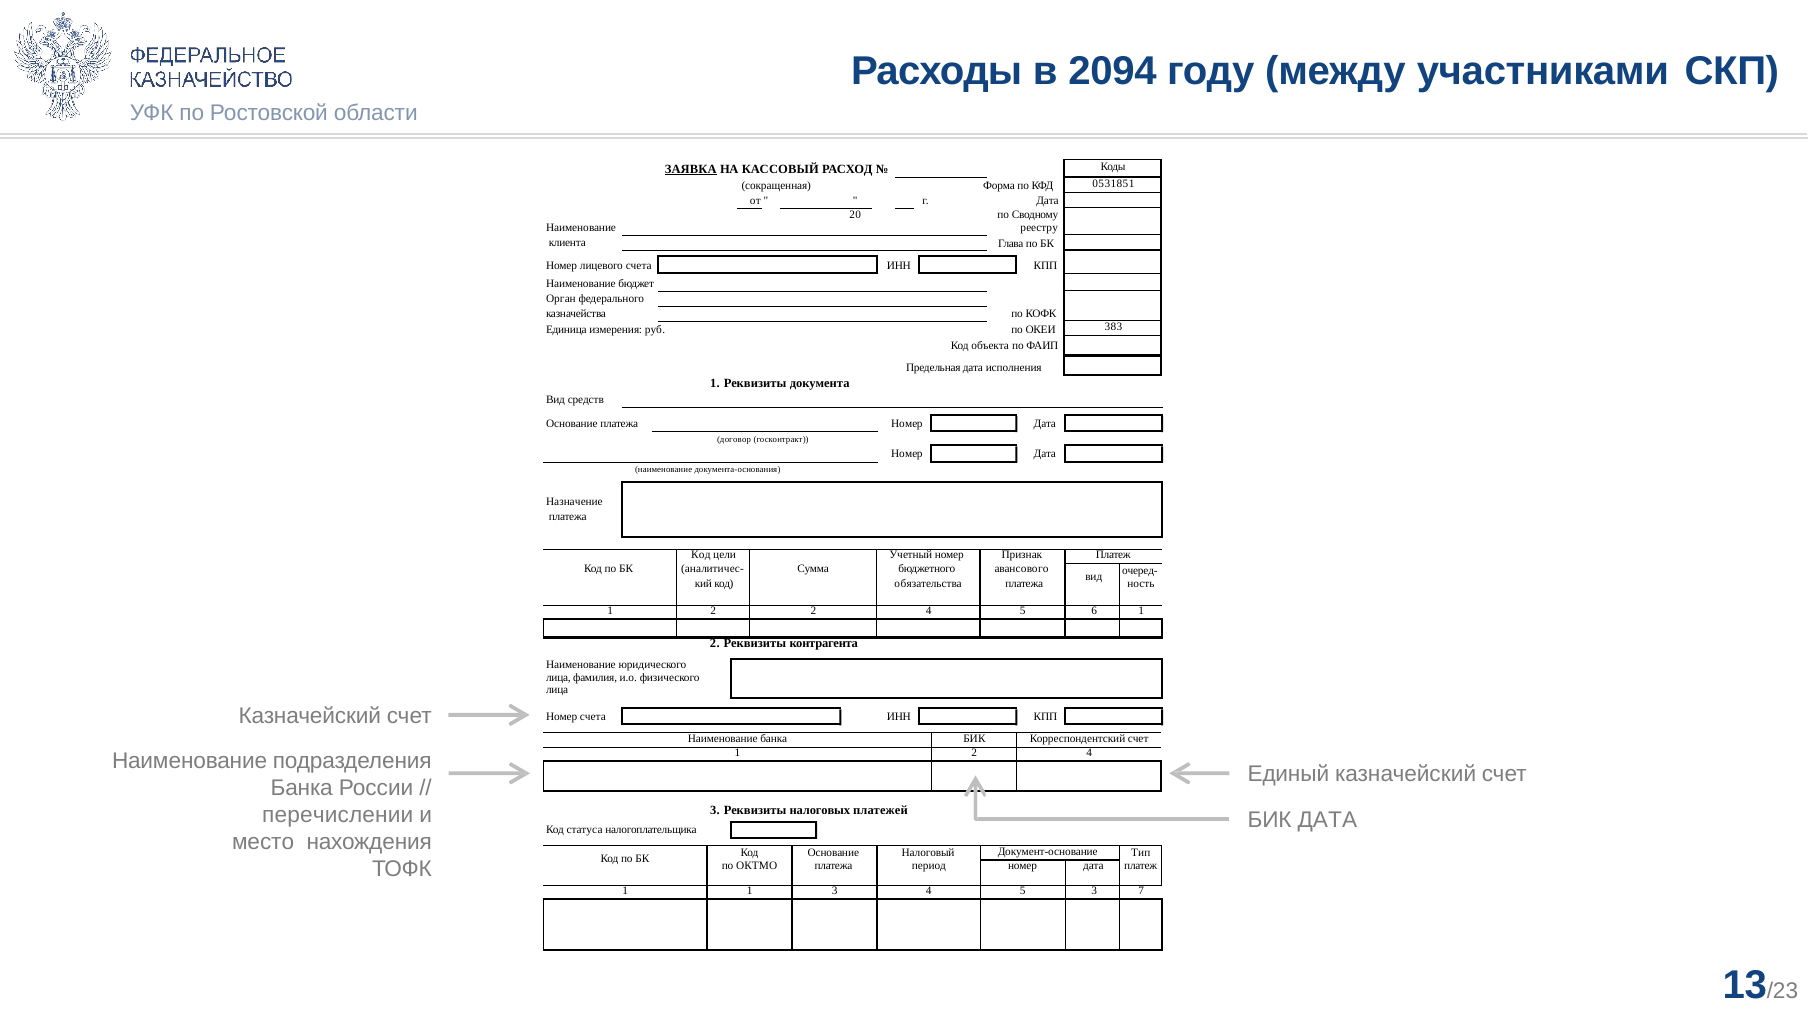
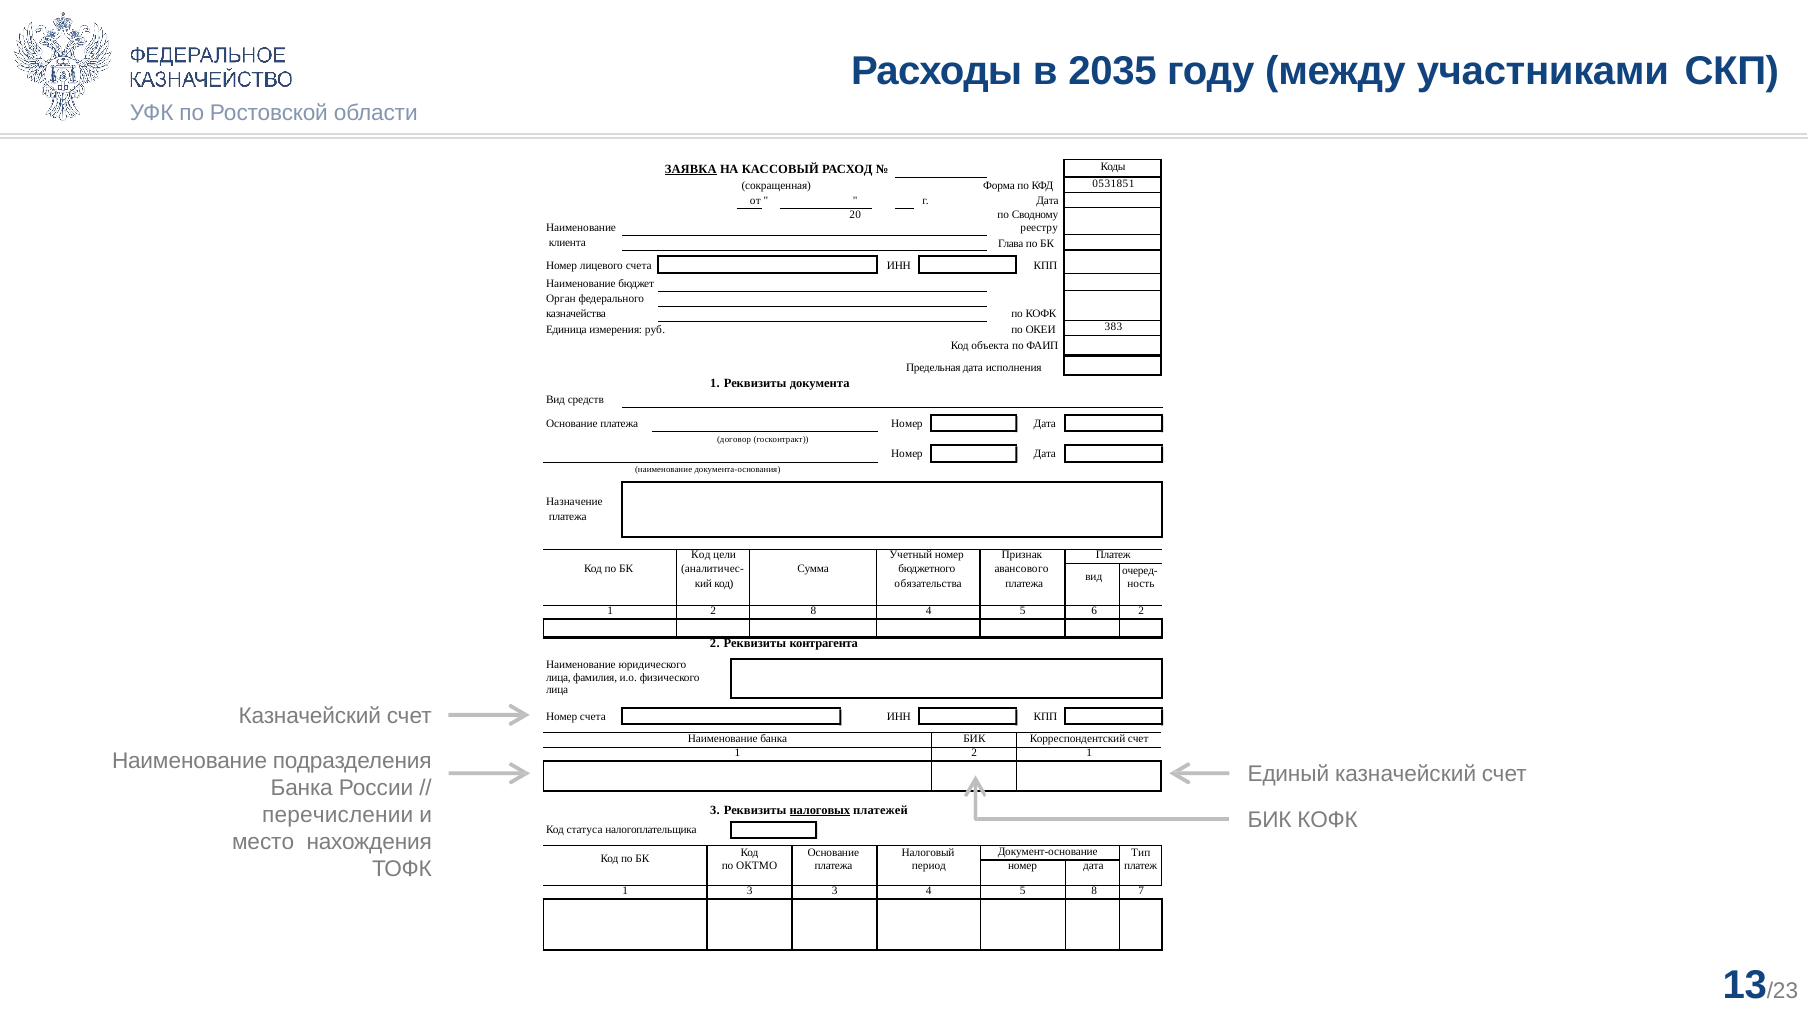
2094: 2094 -> 2035
2 2: 2 -> 8
6 1: 1 -> 2
1 2 4: 4 -> 1
налоговых underline: none -> present
БИК ДАТА: ДАТА -> КОФК
1 1: 1 -> 3
5 3: 3 -> 8
